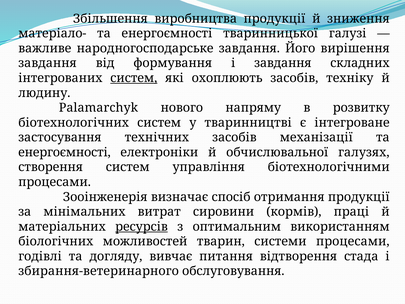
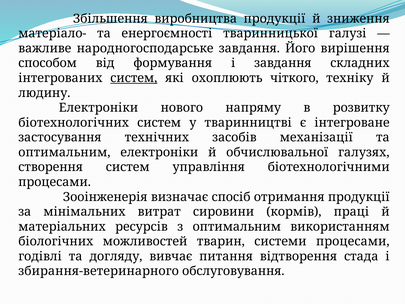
завдання at (48, 63): завдання -> способом
охоплюють засобів: засобів -> чіткого
Palamarchyk at (98, 108): Palamarchyk -> Електроніки
енергоємності at (64, 152): енергоємності -> оптимальним
ресурсів underline: present -> none
